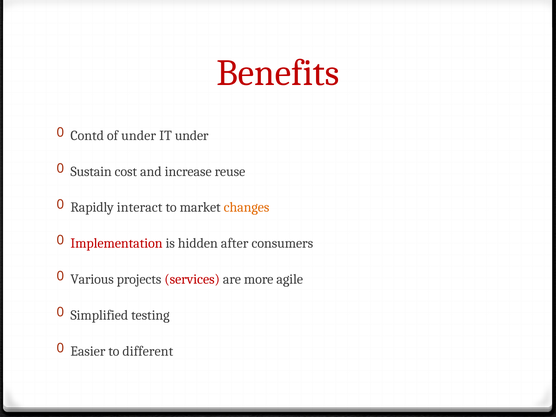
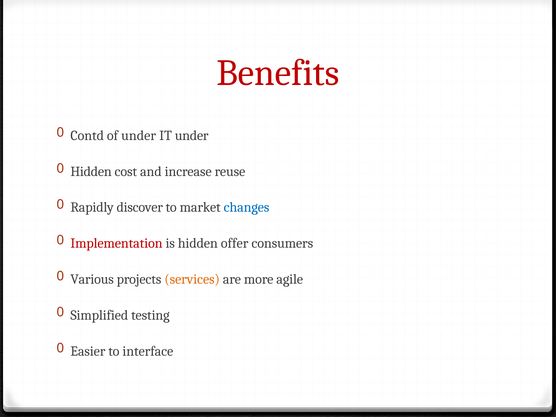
Sustain at (91, 171): Sustain -> Hidden
interact: interact -> discover
changes colour: orange -> blue
after: after -> offer
services colour: red -> orange
different: different -> interface
